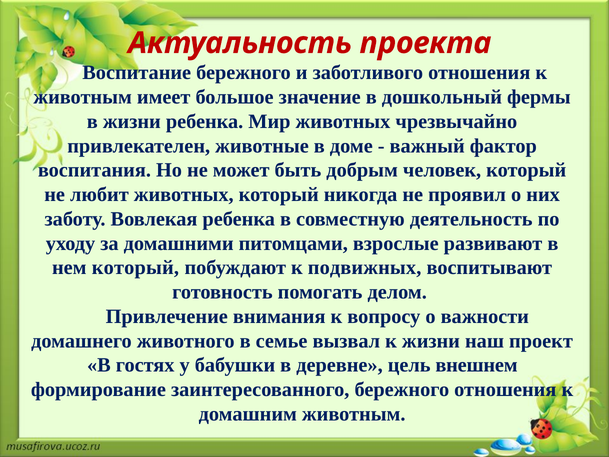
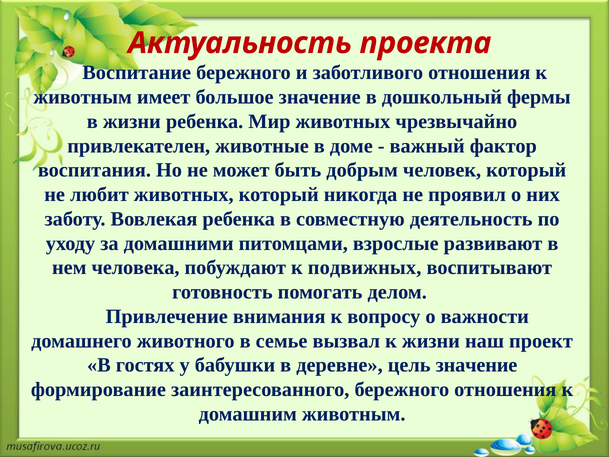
нем который: который -> человека
цель внешнем: внешнем -> значение
